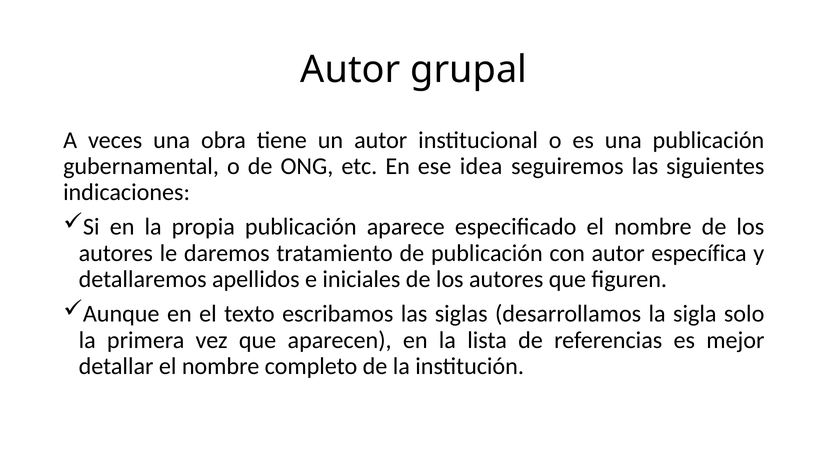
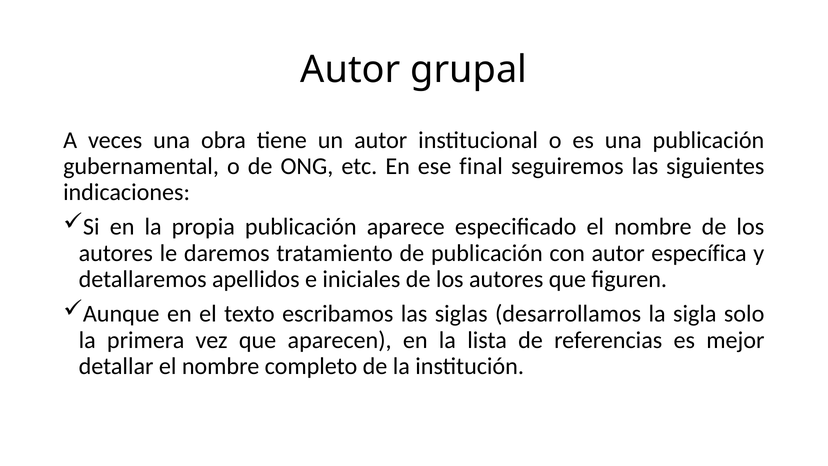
idea: idea -> final
